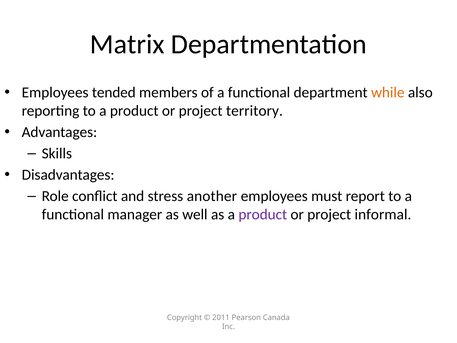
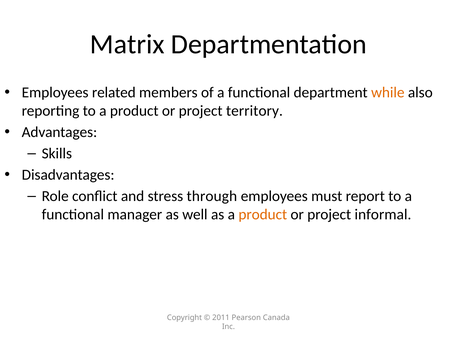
tended: tended -> related
another: another -> through
product at (263, 214) colour: purple -> orange
